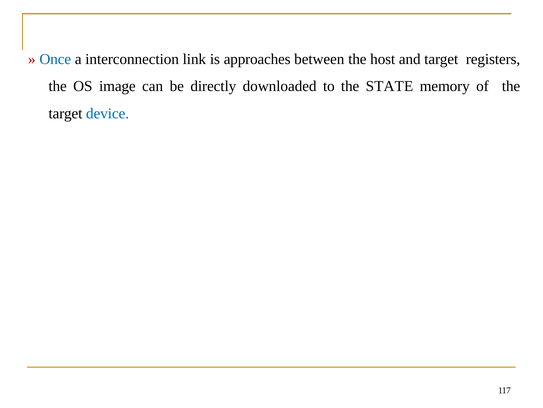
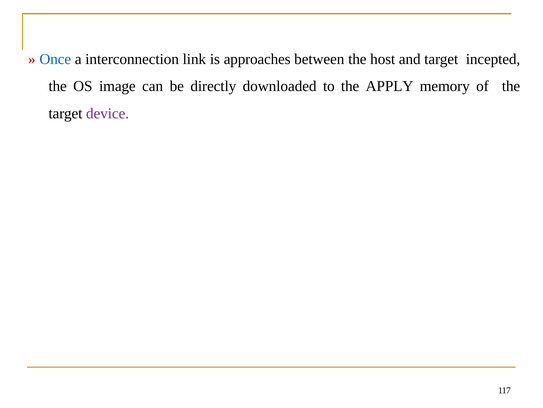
registers: registers -> incepted
STATE: STATE -> APPLY
device colour: blue -> purple
